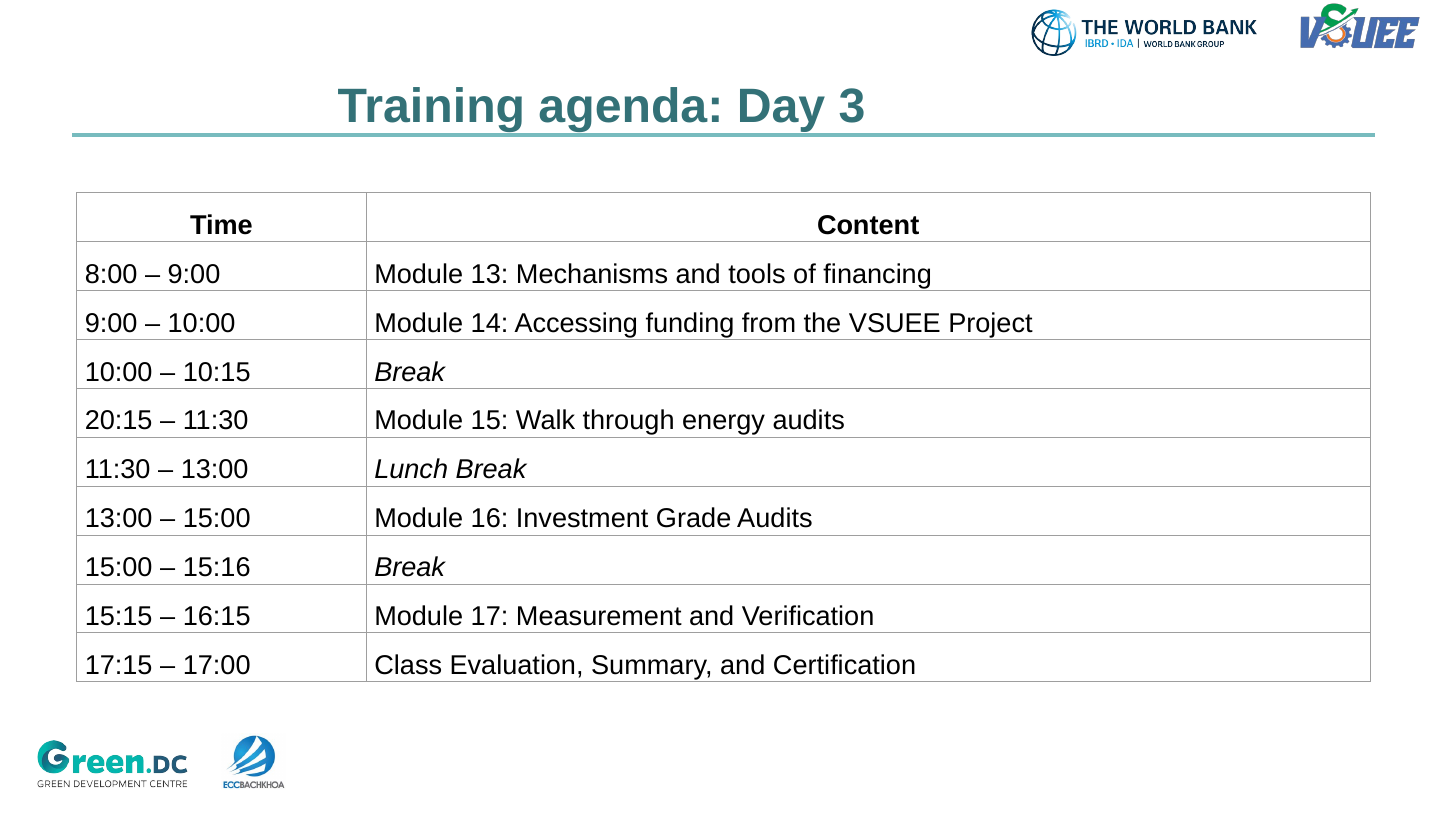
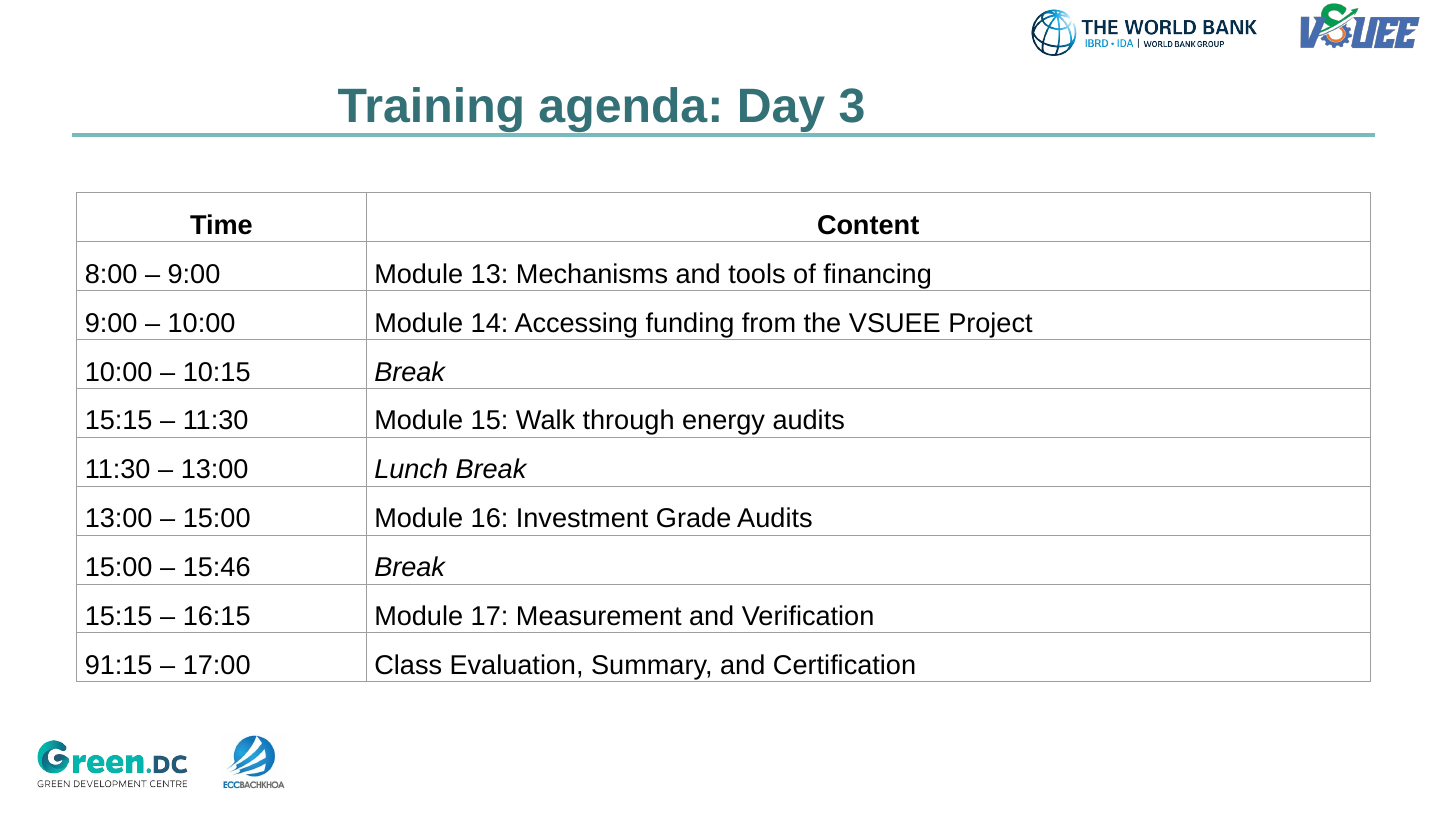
20:15 at (119, 421): 20:15 -> 15:15
15:16: 15:16 -> 15:46
17:15: 17:15 -> 91:15
